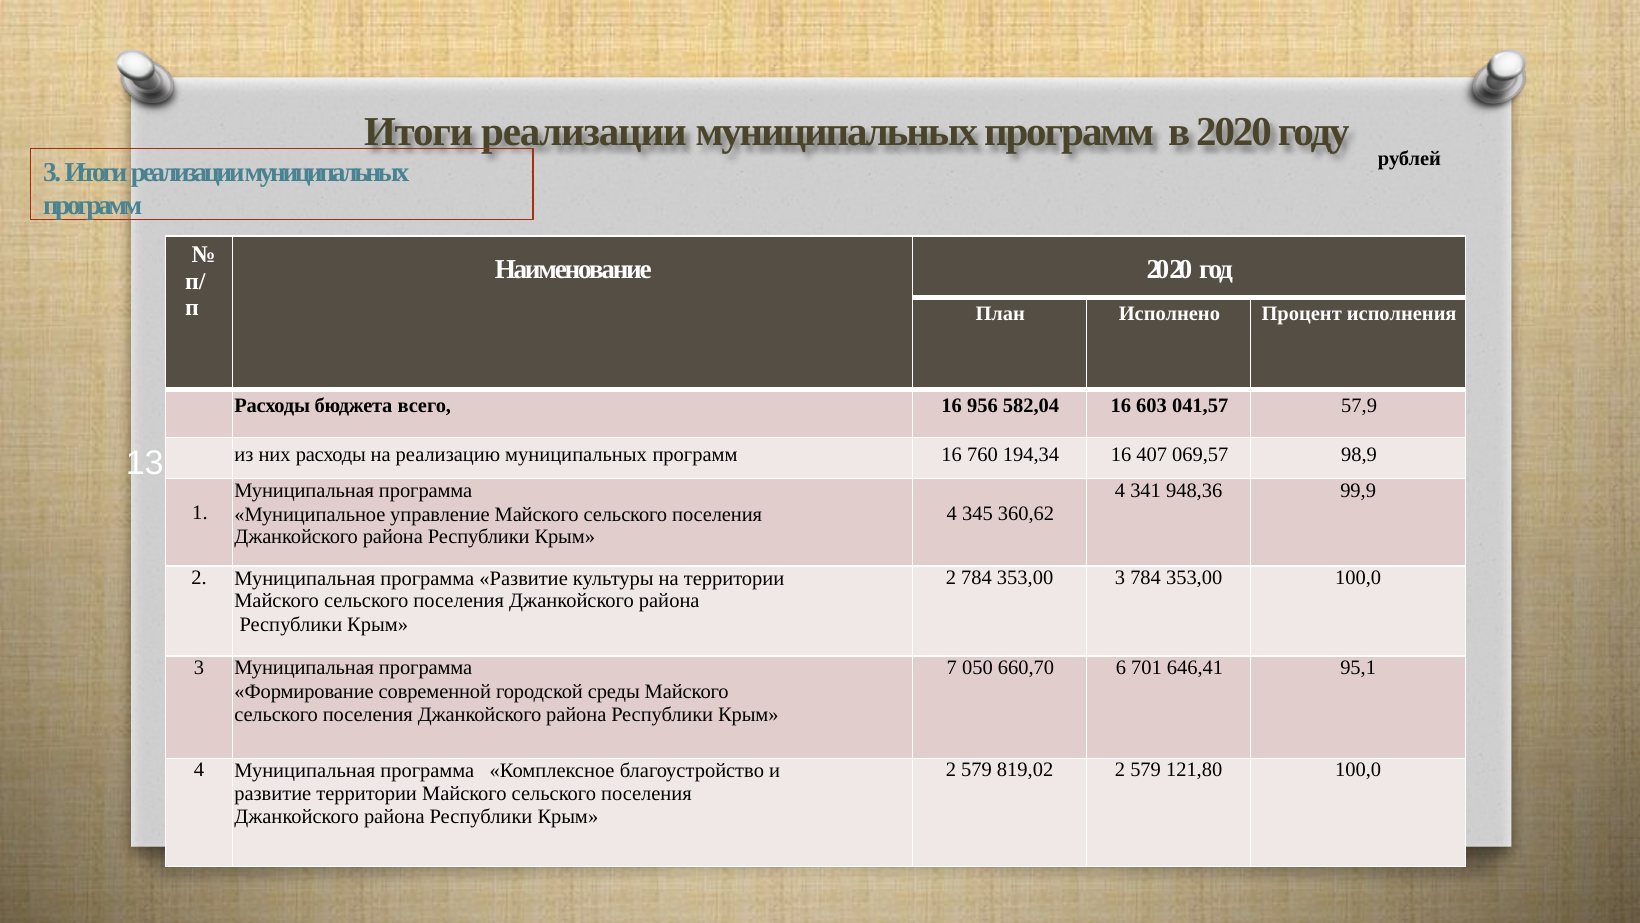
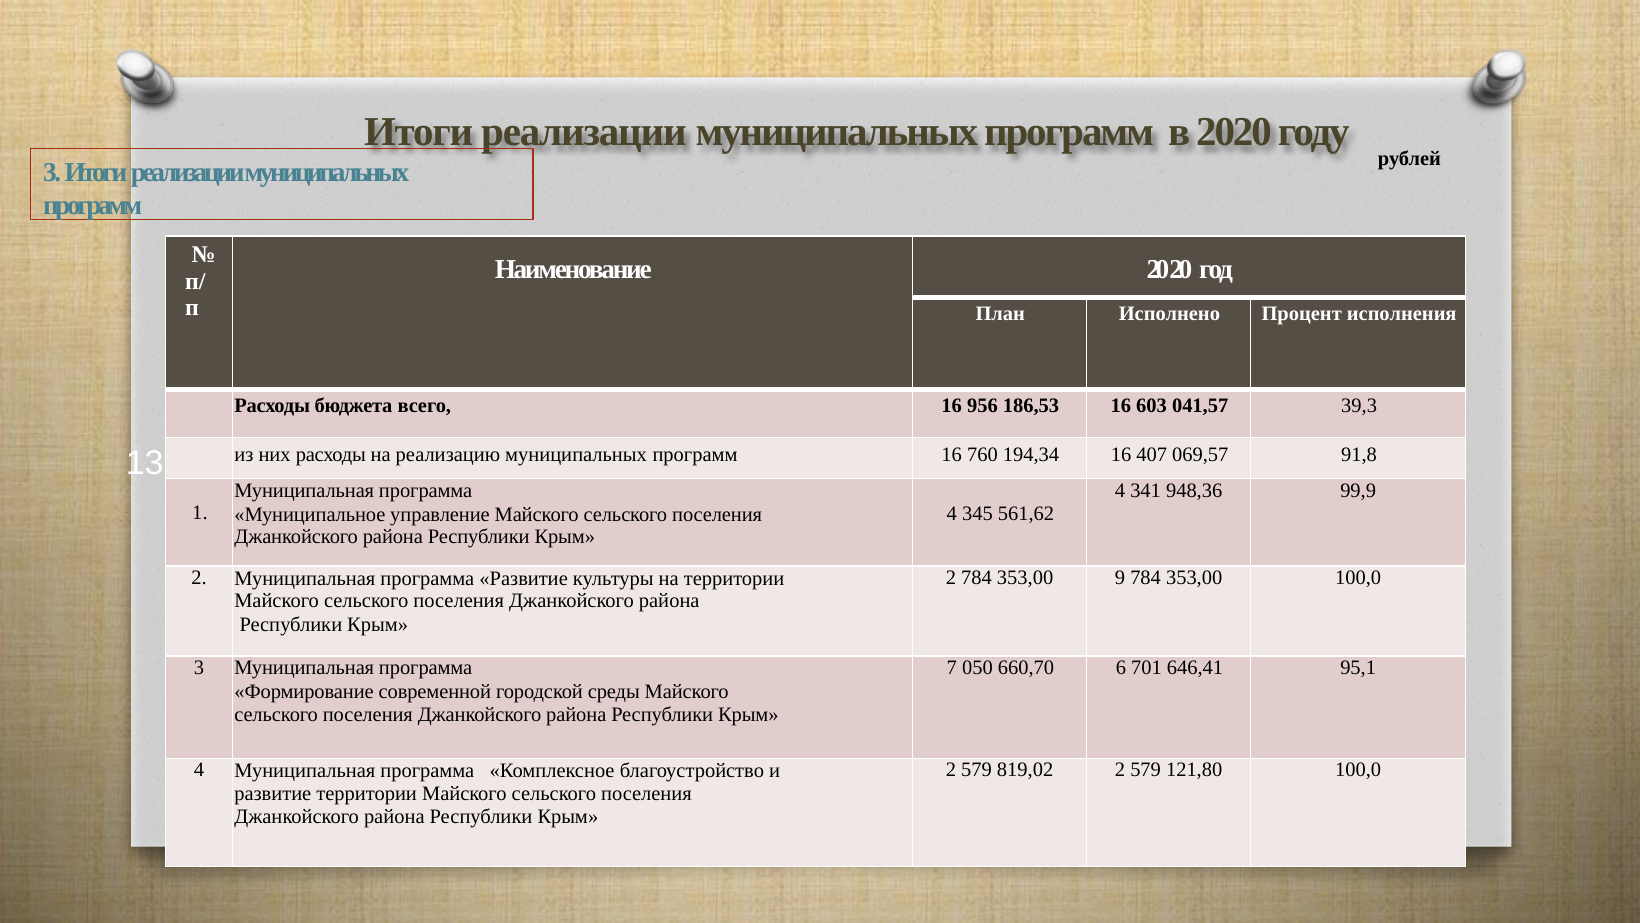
582,04: 582,04 -> 186,53
57,9: 57,9 -> 39,3
98,9: 98,9 -> 91,8
360,62: 360,62 -> 561,62
353,00 3: 3 -> 9
